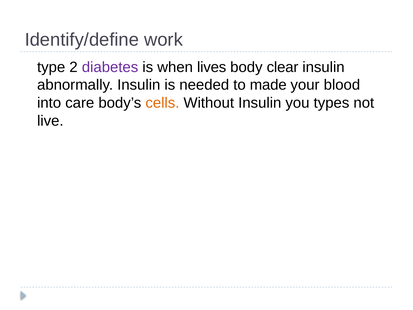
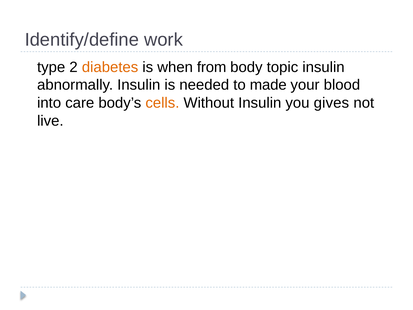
diabetes colour: purple -> orange
lives: lives -> from
clear: clear -> topic
types: types -> gives
